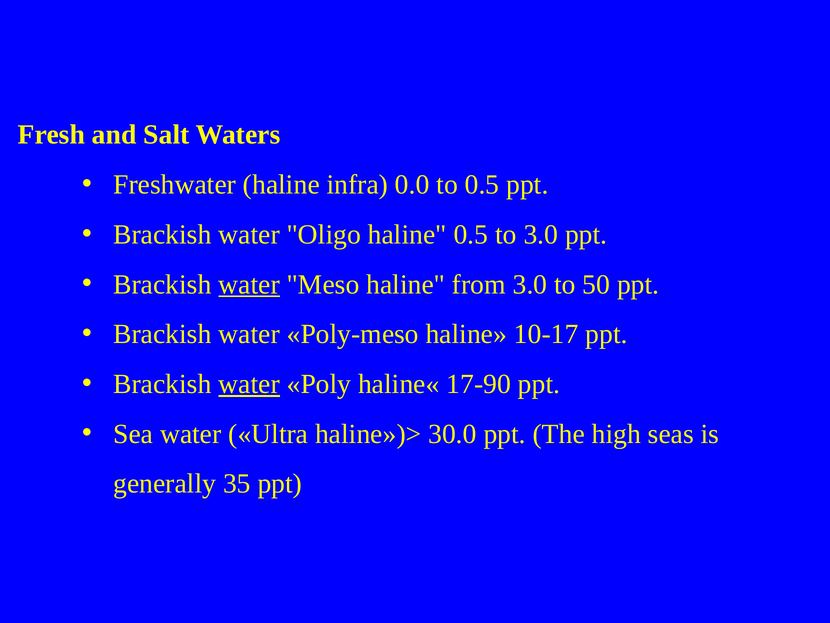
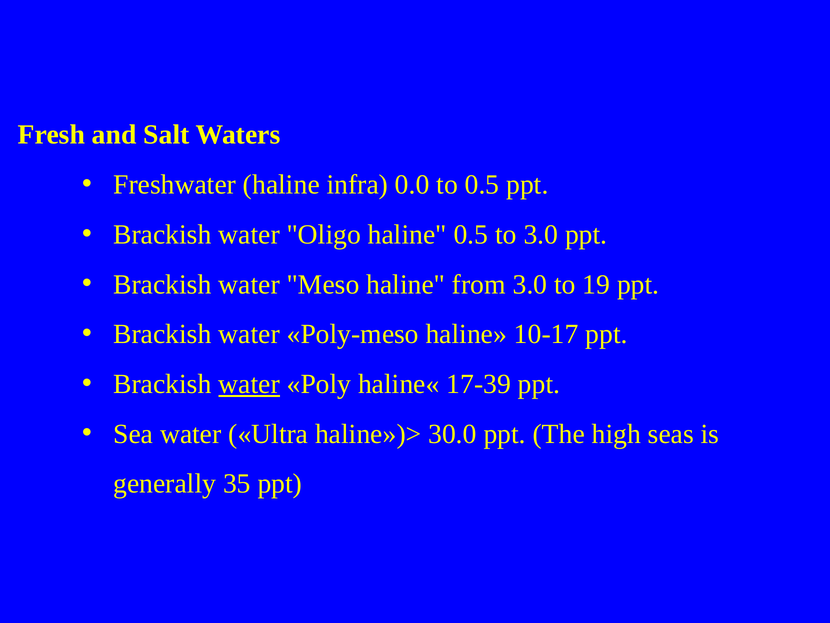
water at (249, 284) underline: present -> none
50: 50 -> 19
17-90: 17-90 -> 17-39
